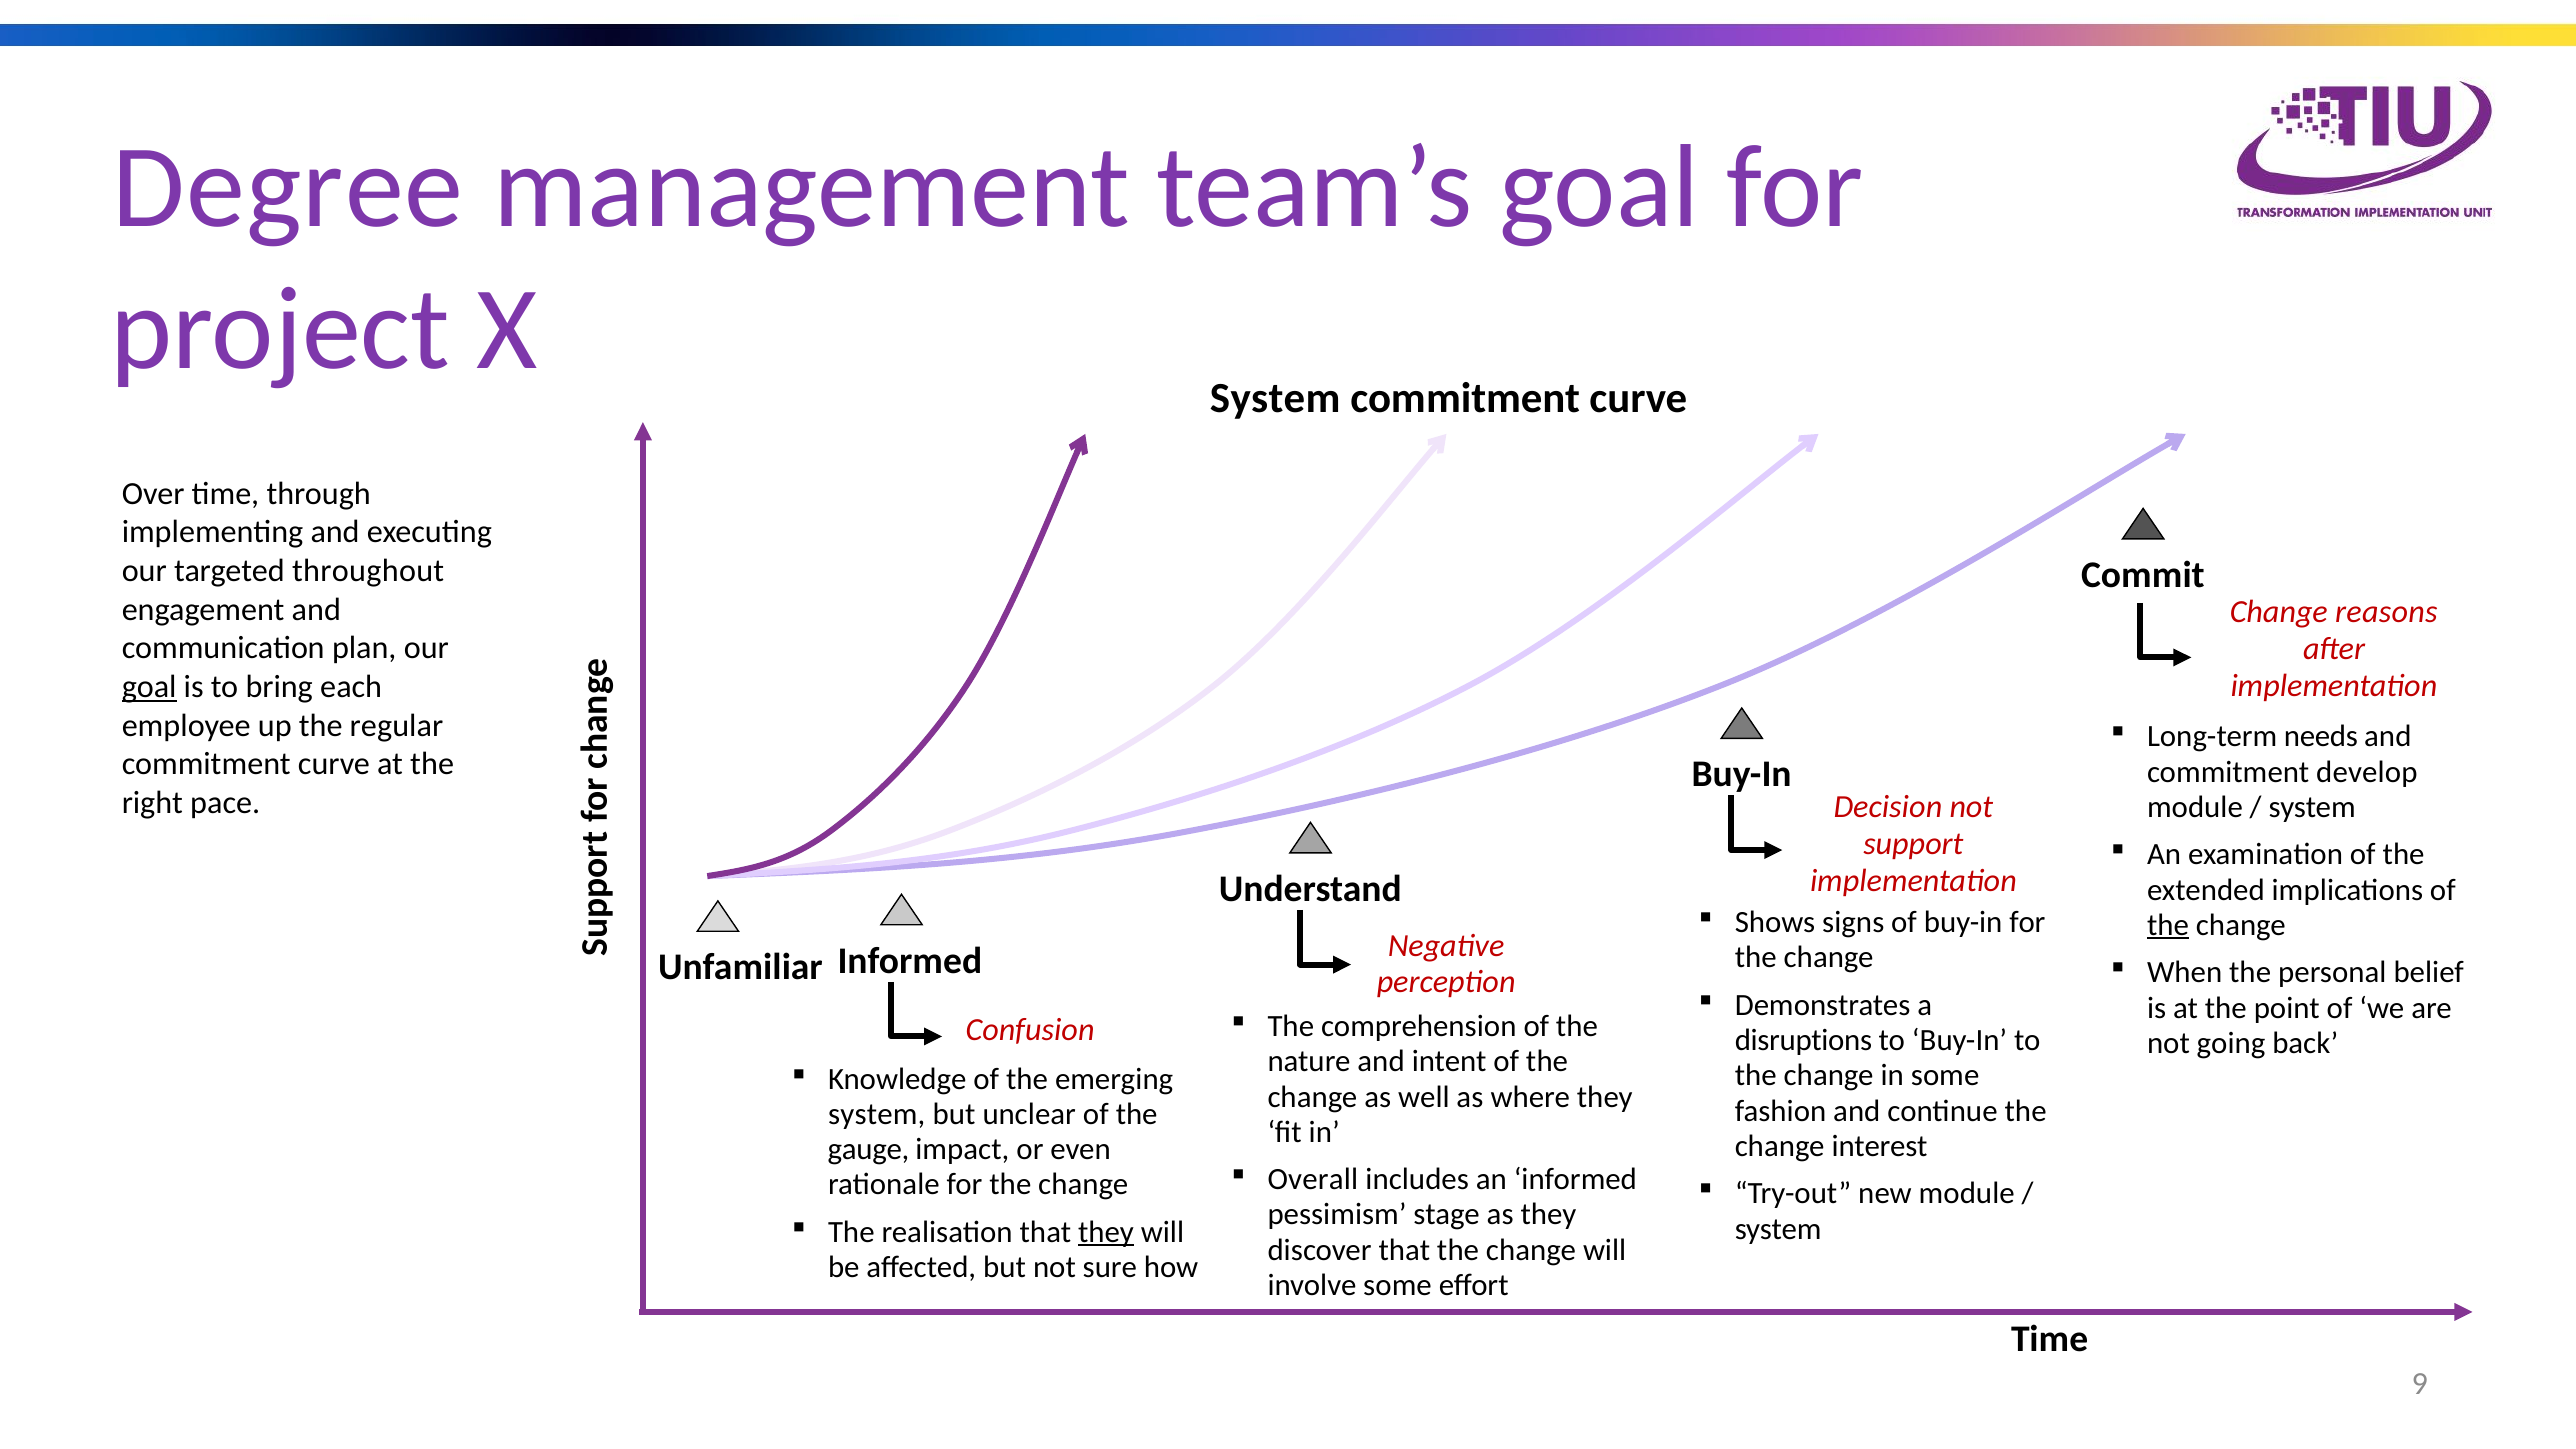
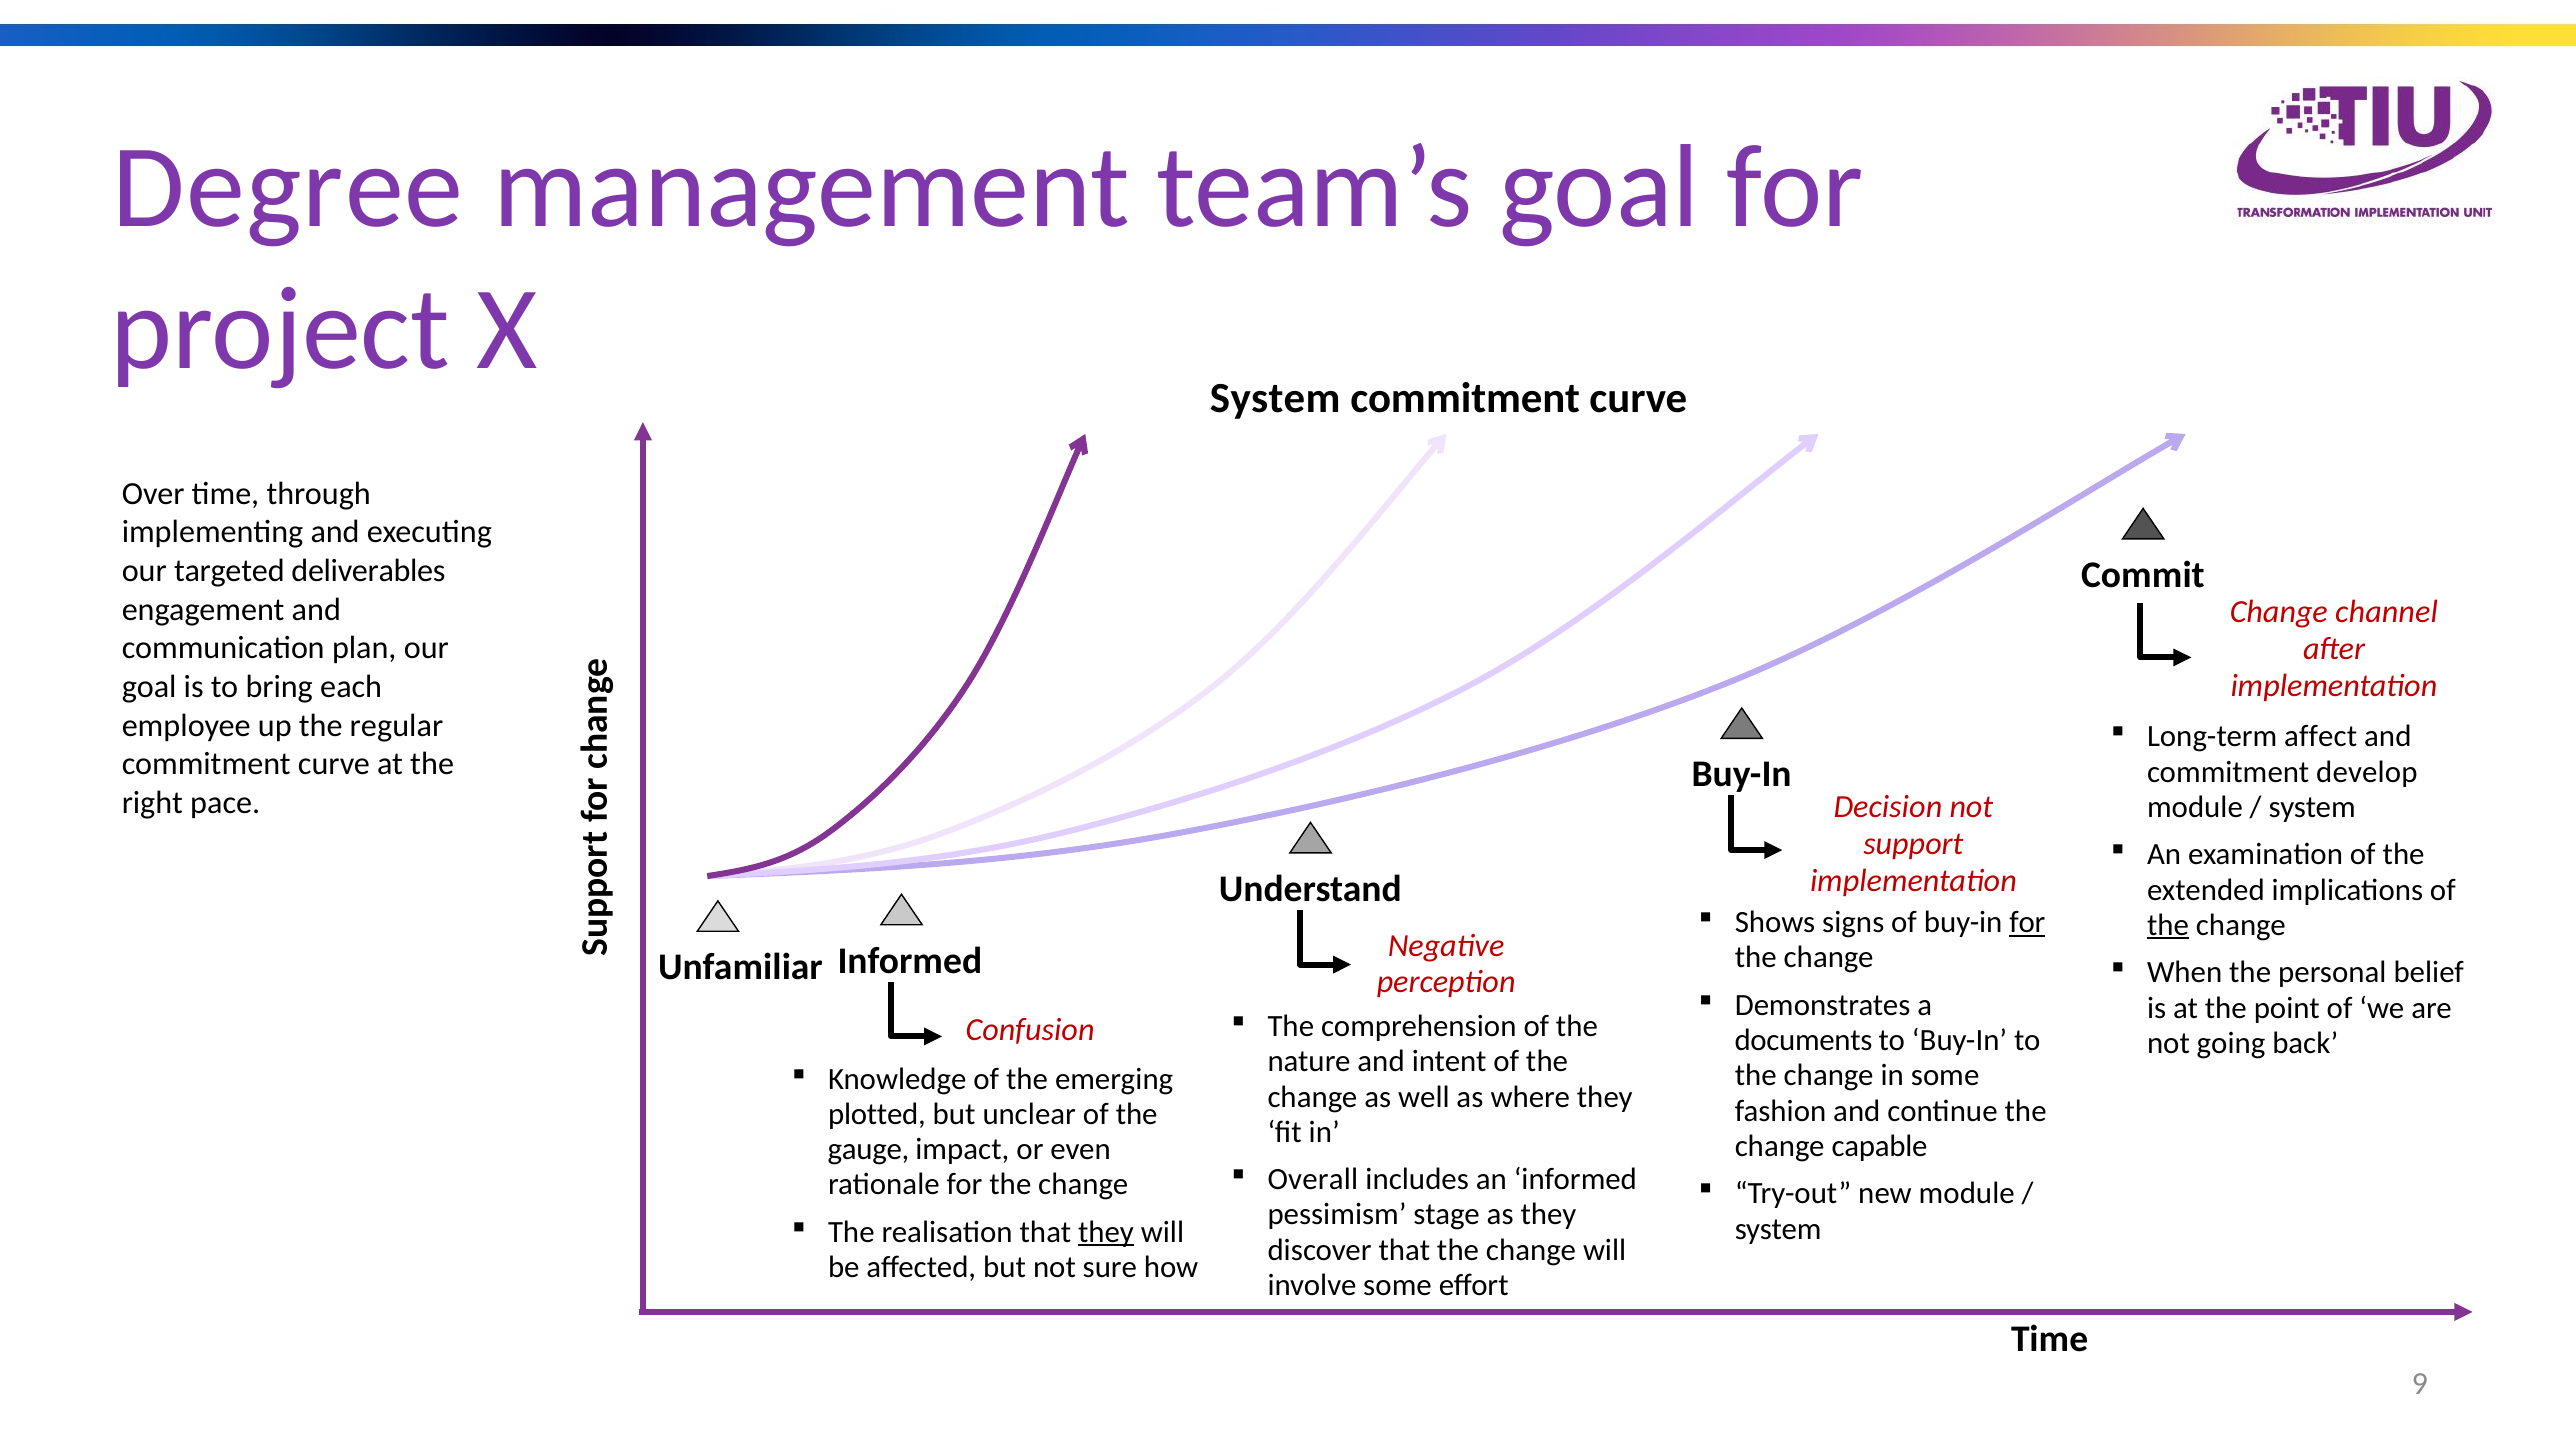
throughout: throughout -> deliverables
reasons: reasons -> channel
goal at (149, 687) underline: present -> none
needs: needs -> affect
for at (2027, 923) underline: none -> present
disruptions: disruptions -> documents
system at (877, 1114): system -> plotted
interest: interest -> capable
